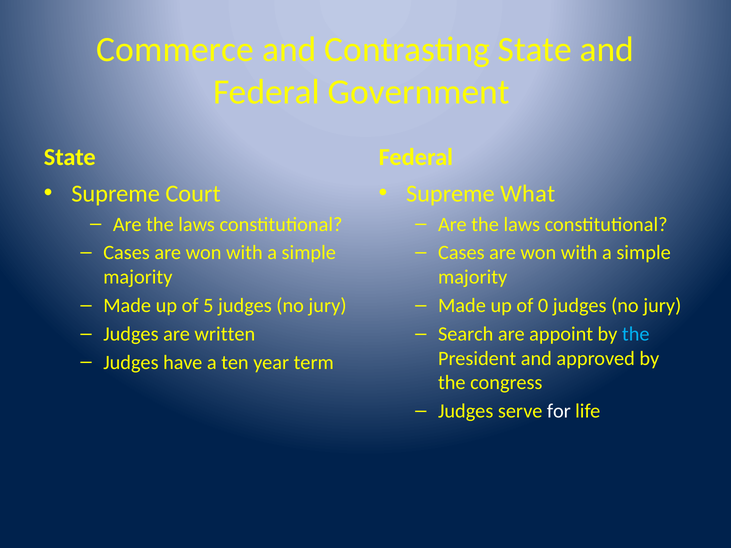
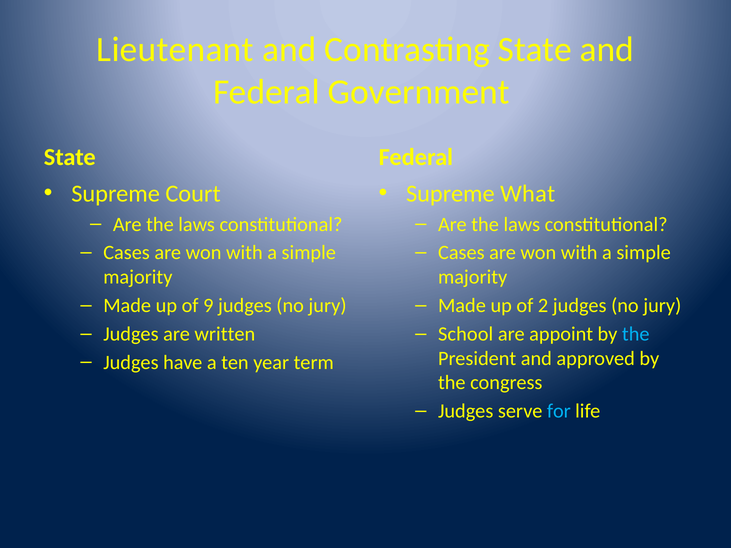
Commerce: Commerce -> Lieutenant
5: 5 -> 9
0: 0 -> 2
Search: Search -> School
for colour: white -> light blue
